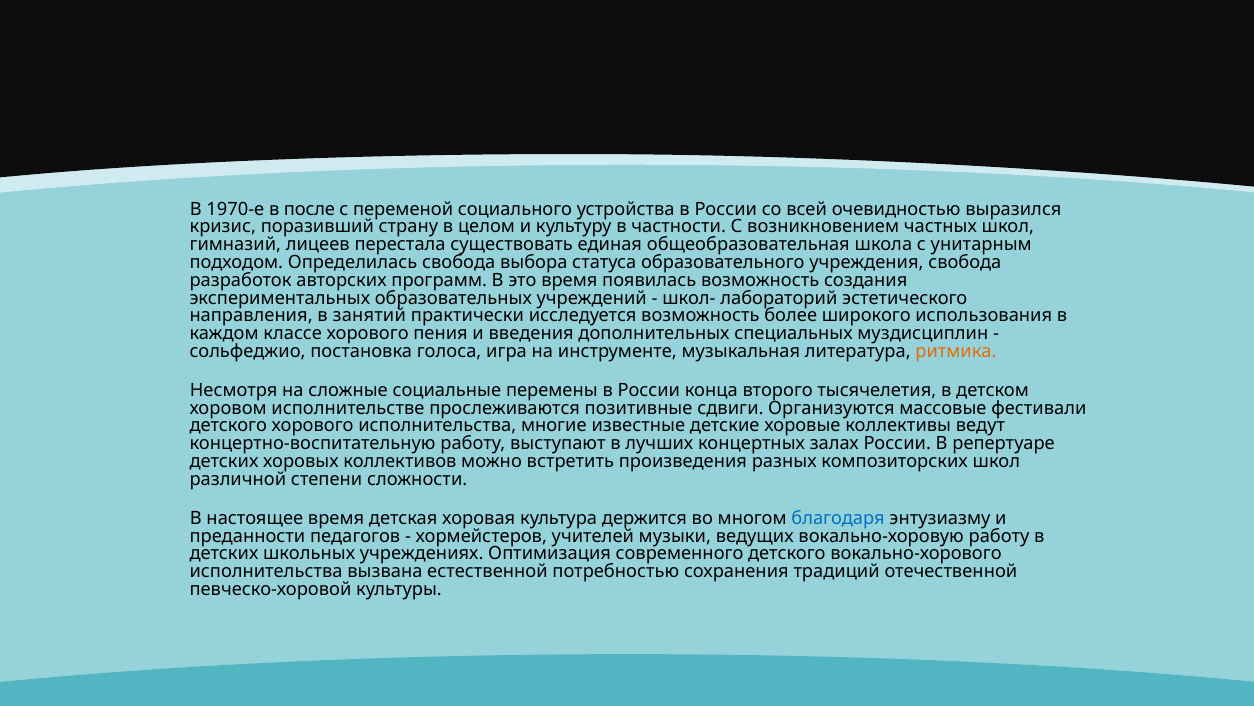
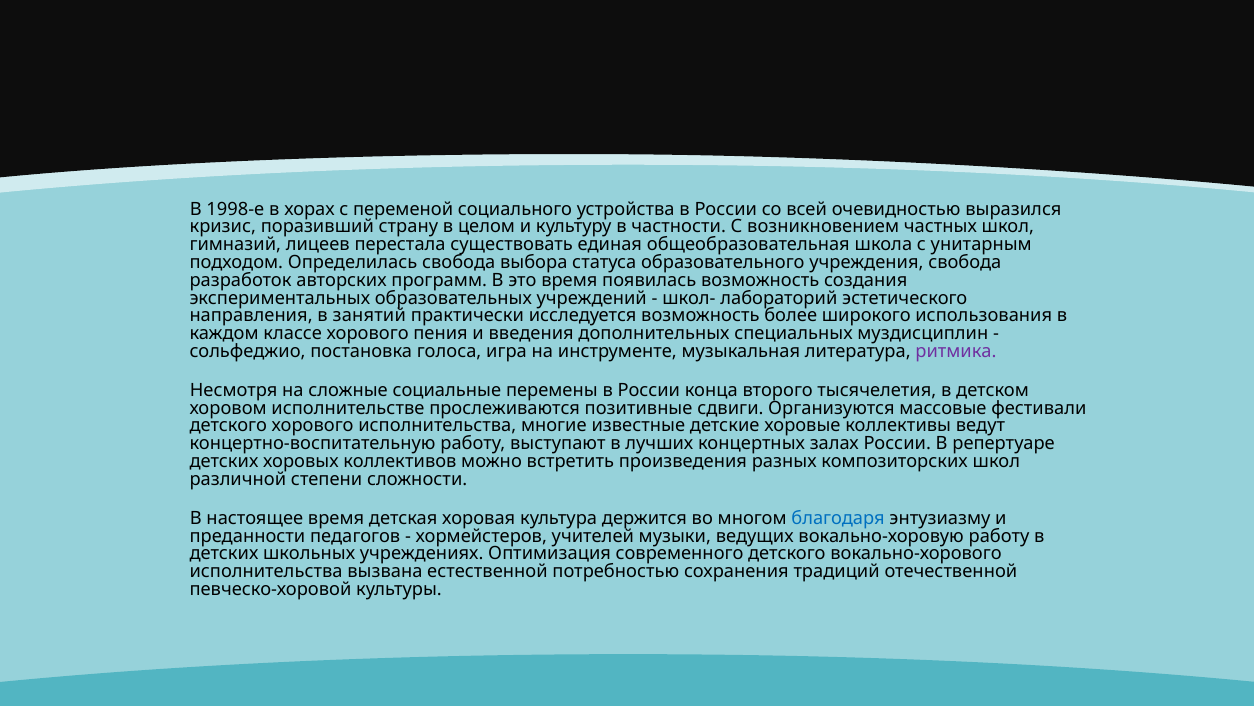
1970-е: 1970-е -> 1998-е
после: после -> хорах
ритмика colour: orange -> purple
